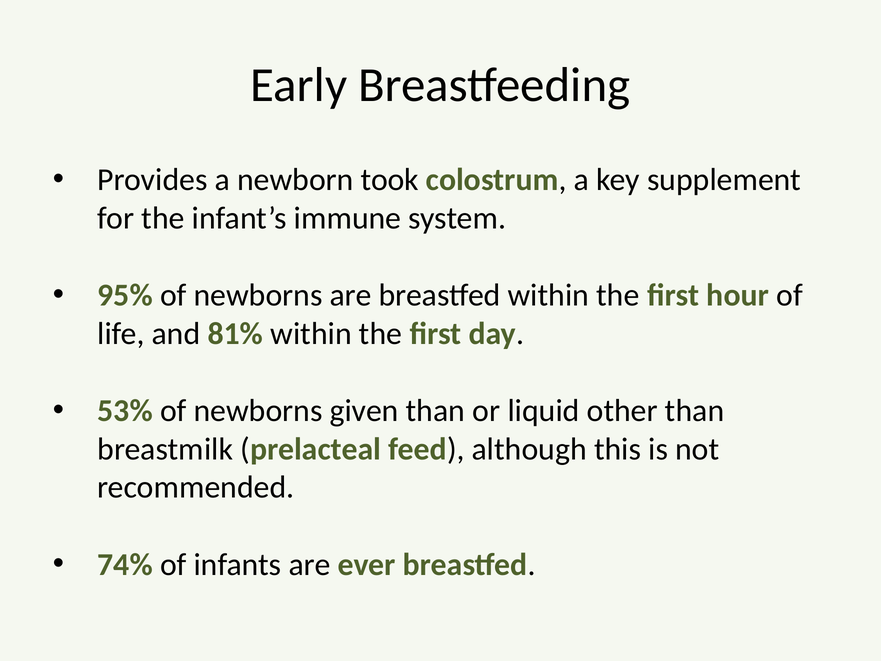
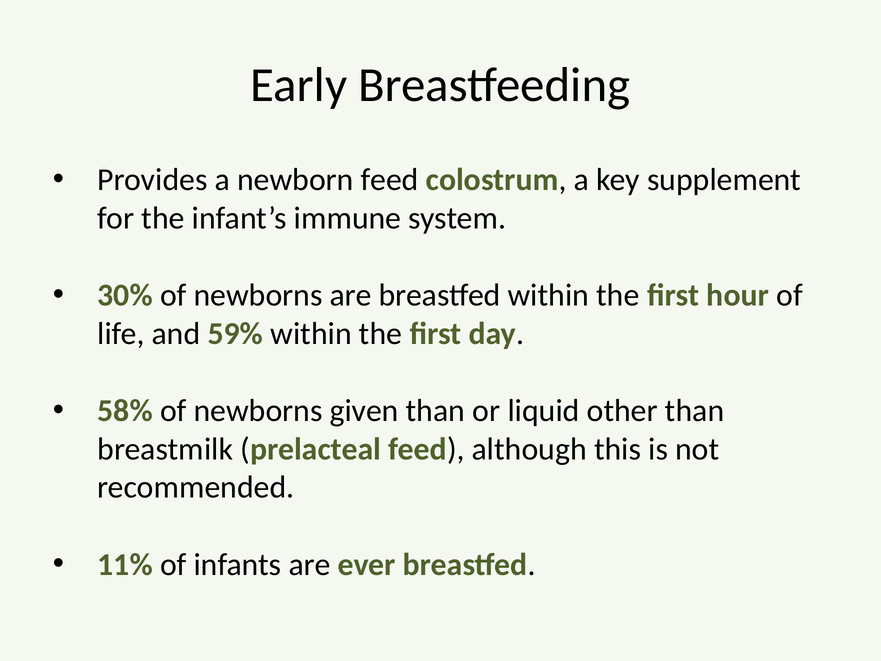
newborn took: took -> feed
95%: 95% -> 30%
81%: 81% -> 59%
53%: 53% -> 58%
74%: 74% -> 11%
